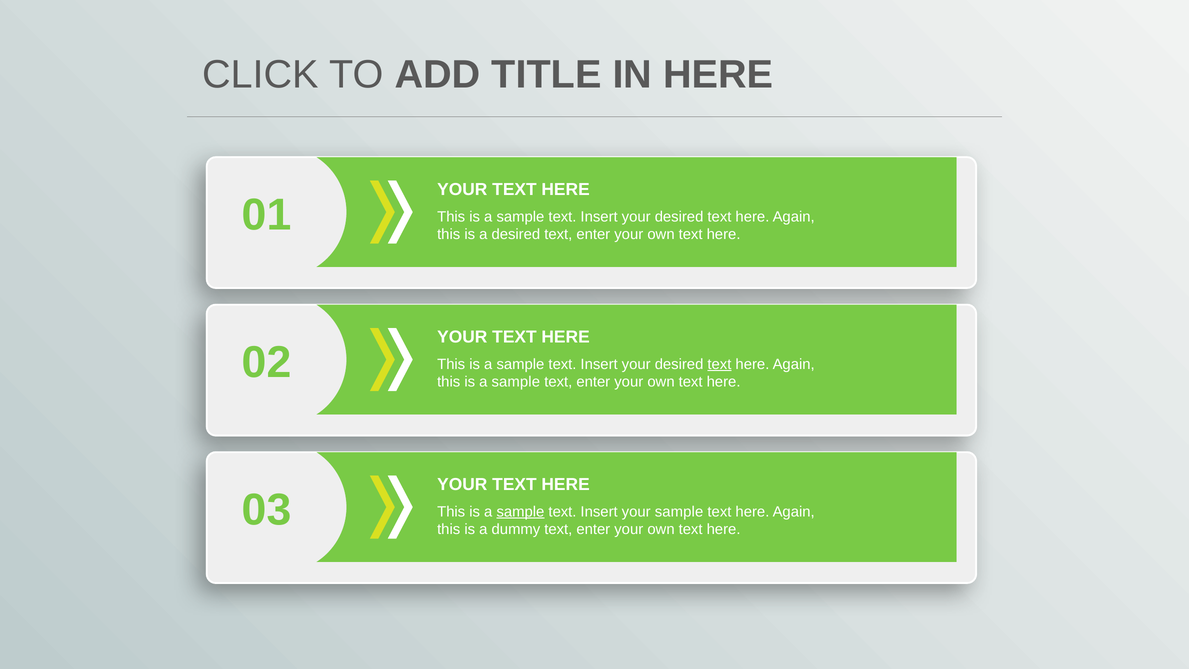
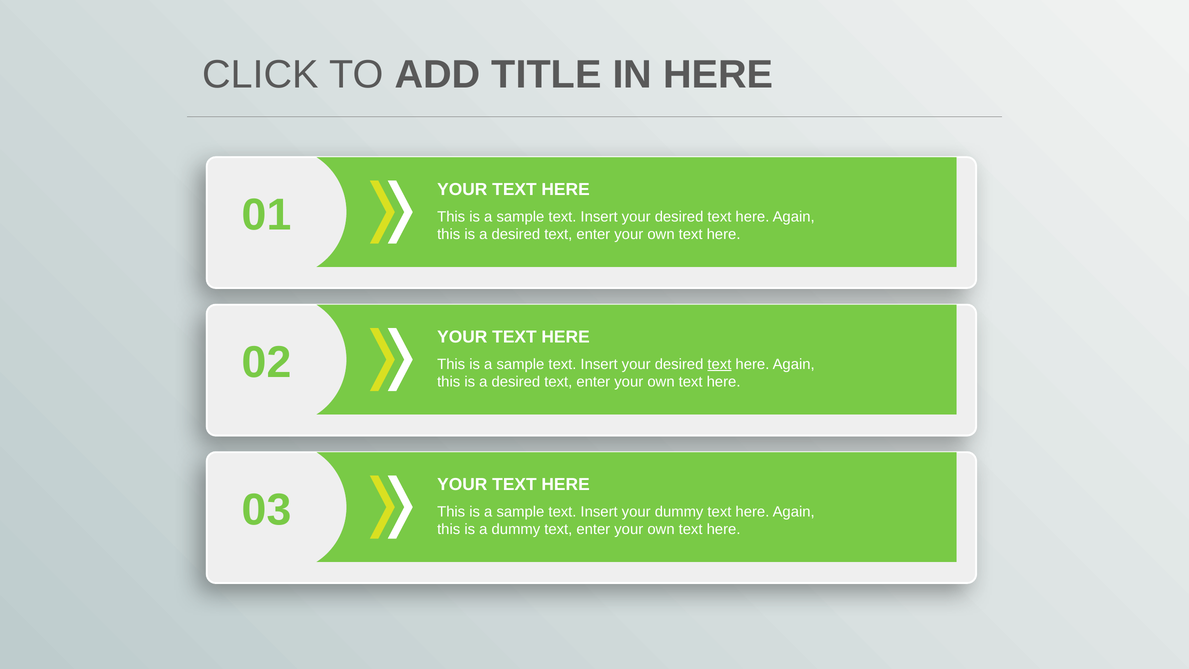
sample at (516, 382): sample -> desired
sample at (520, 512) underline: present -> none
your sample: sample -> dummy
